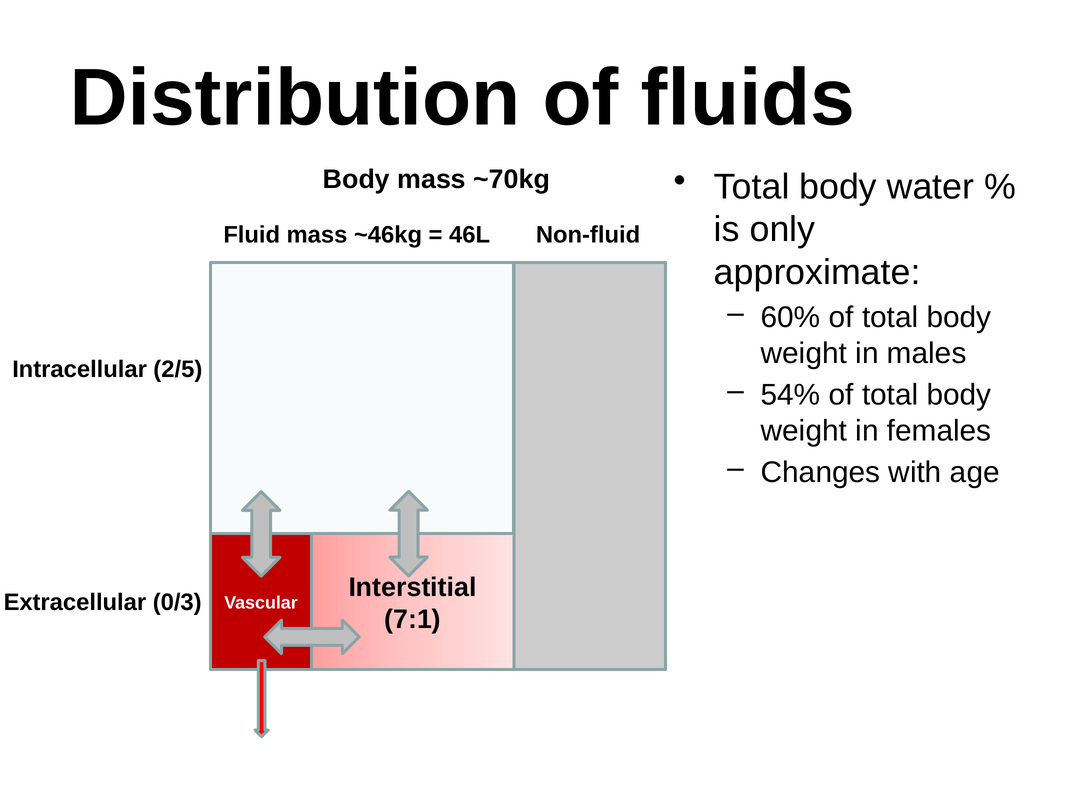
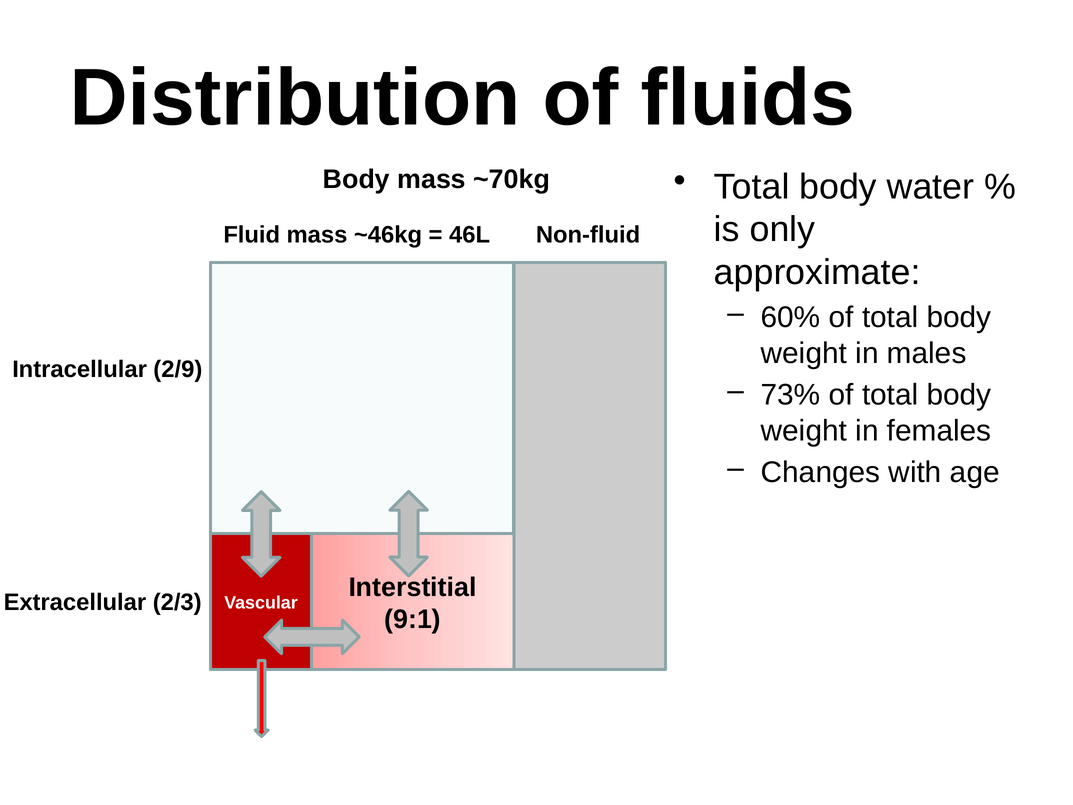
2/5: 2/5 -> 2/9
54%: 54% -> 73%
0/3: 0/3 -> 2/3
7:1: 7:1 -> 9:1
